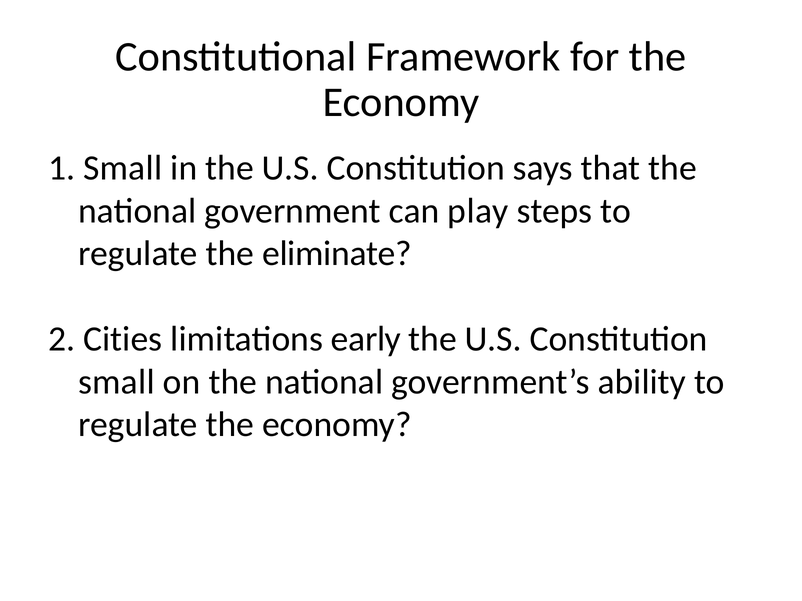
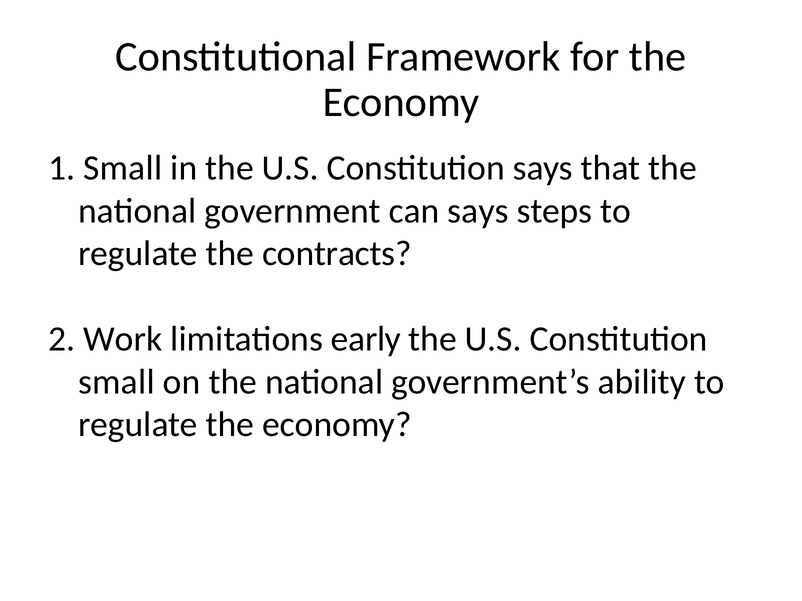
can play: play -> says
eliminate: eliminate -> contracts
Cities: Cities -> Work
